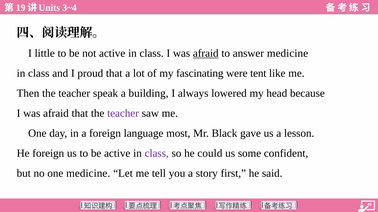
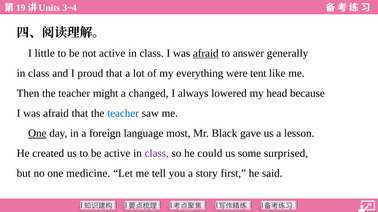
answer medicine: medicine -> generally
fascinating: fascinating -> everything
speak: speak -> might
building: building -> changed
teacher at (123, 114) colour: purple -> blue
One at (37, 134) underline: none -> present
He foreign: foreign -> created
confident: confident -> surprised
